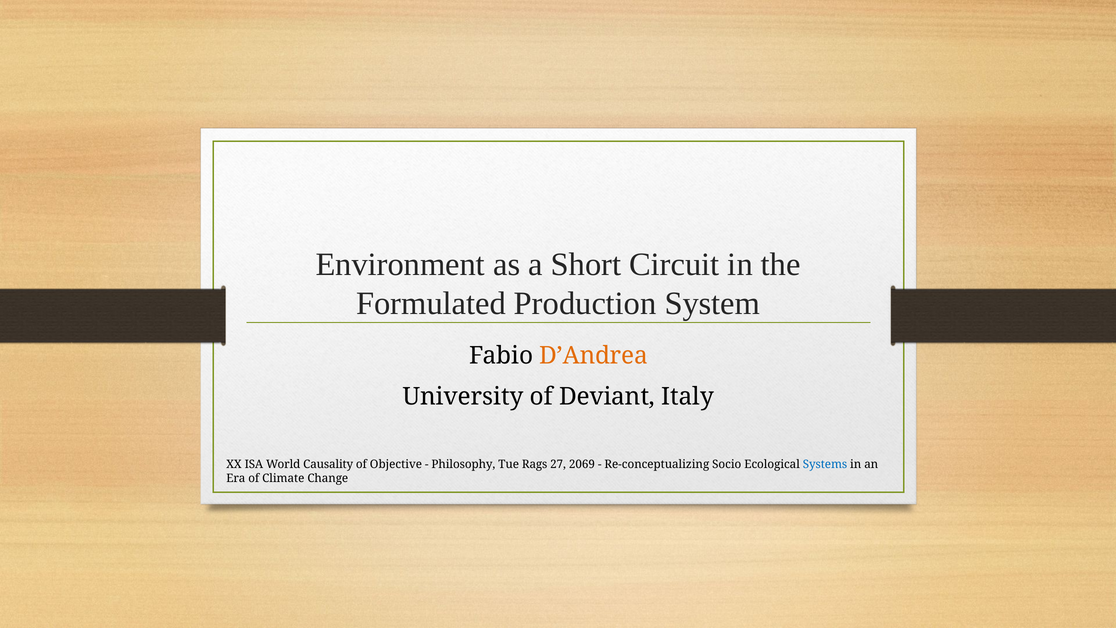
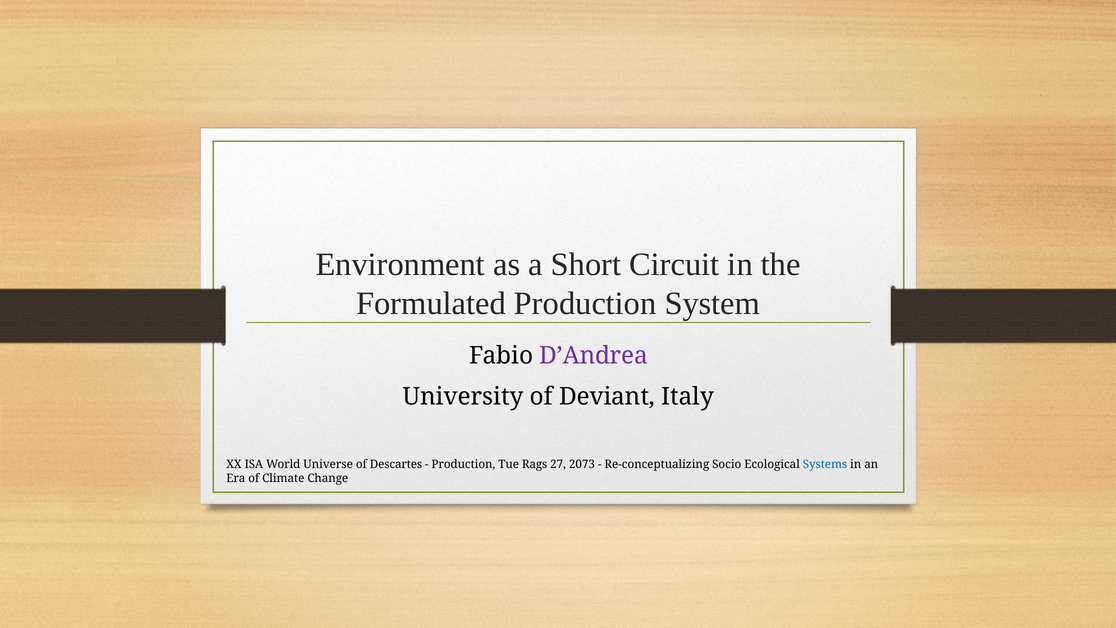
D’Andrea colour: orange -> purple
Causality: Causality -> Universe
Objective: Objective -> Descartes
Philosophy at (463, 464): Philosophy -> Production
2069: 2069 -> 2073
